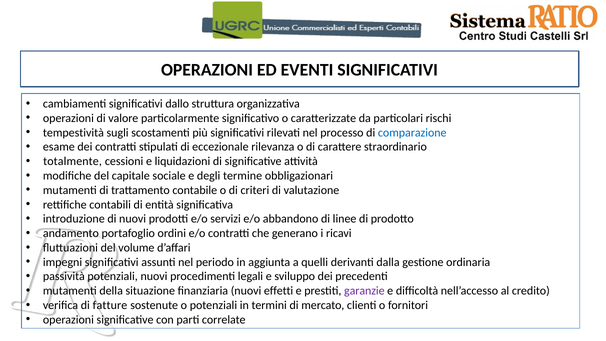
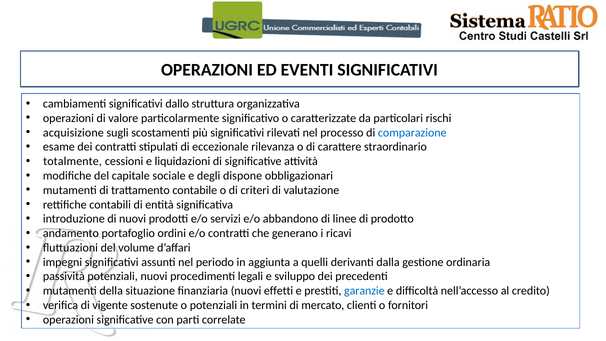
tempestività: tempestività -> acquisizione
termine: termine -> dispone
garanzie colour: purple -> blue
fatture: fatture -> vigente
